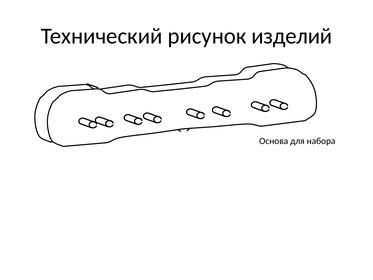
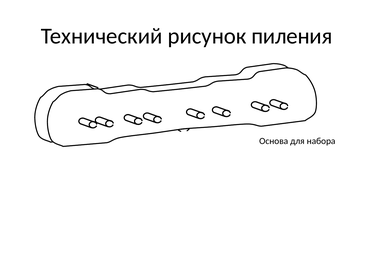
изделий: изделий -> пиления
